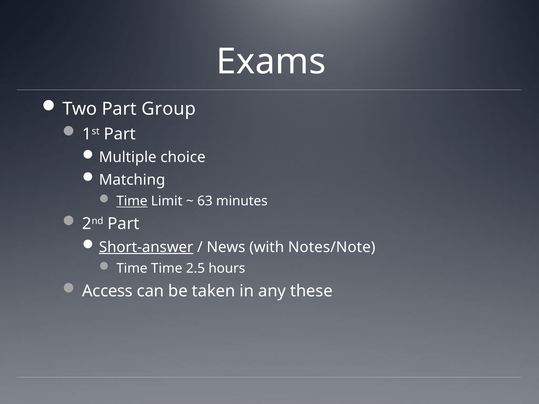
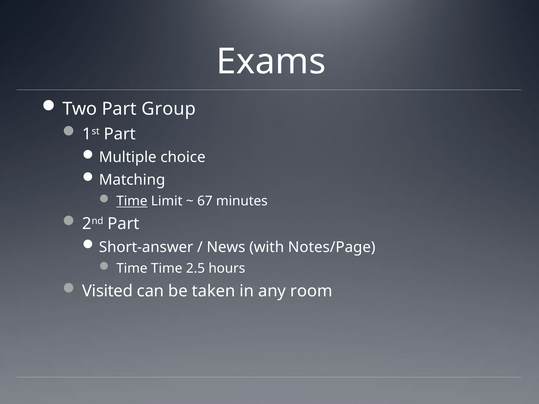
63: 63 -> 67
Short-answer underline: present -> none
Notes/Note: Notes/Note -> Notes/Page
Access: Access -> Visited
these: these -> room
